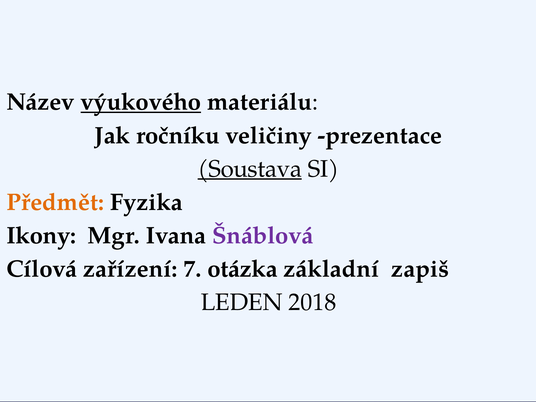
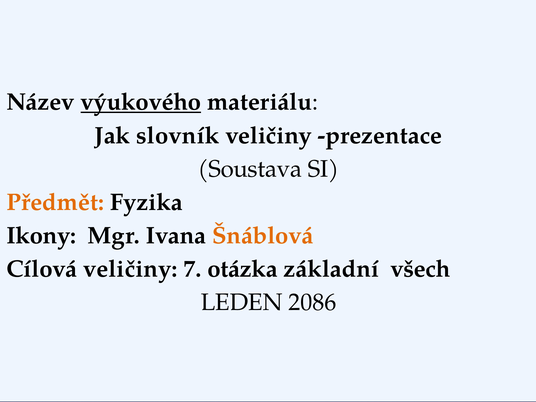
ročníku: ročníku -> slovník
Soustava underline: present -> none
Šnáblová colour: purple -> orange
Cílová zařízení: zařízení -> veličiny
zapiš: zapiš -> všech
2018: 2018 -> 2086
